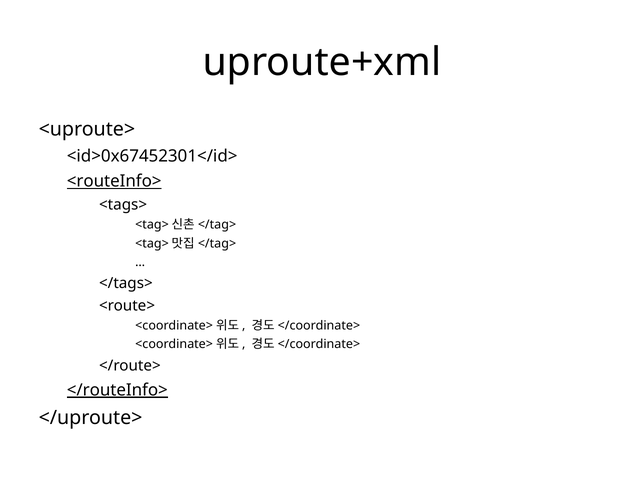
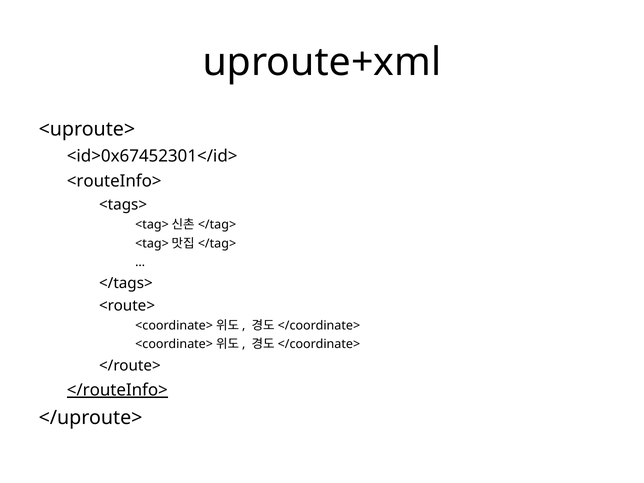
<routeInfo> underline: present -> none
